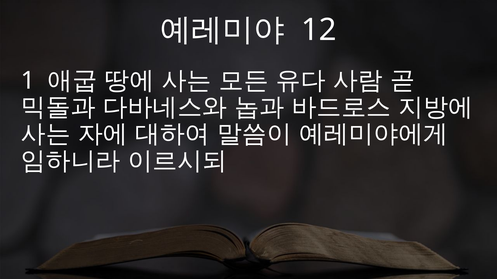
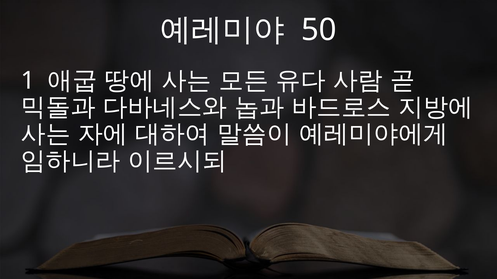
12: 12 -> 50
